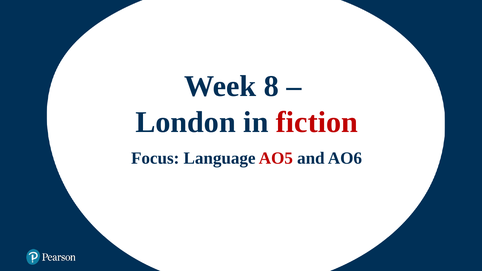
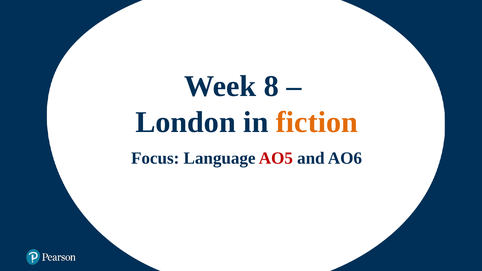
fiction colour: red -> orange
